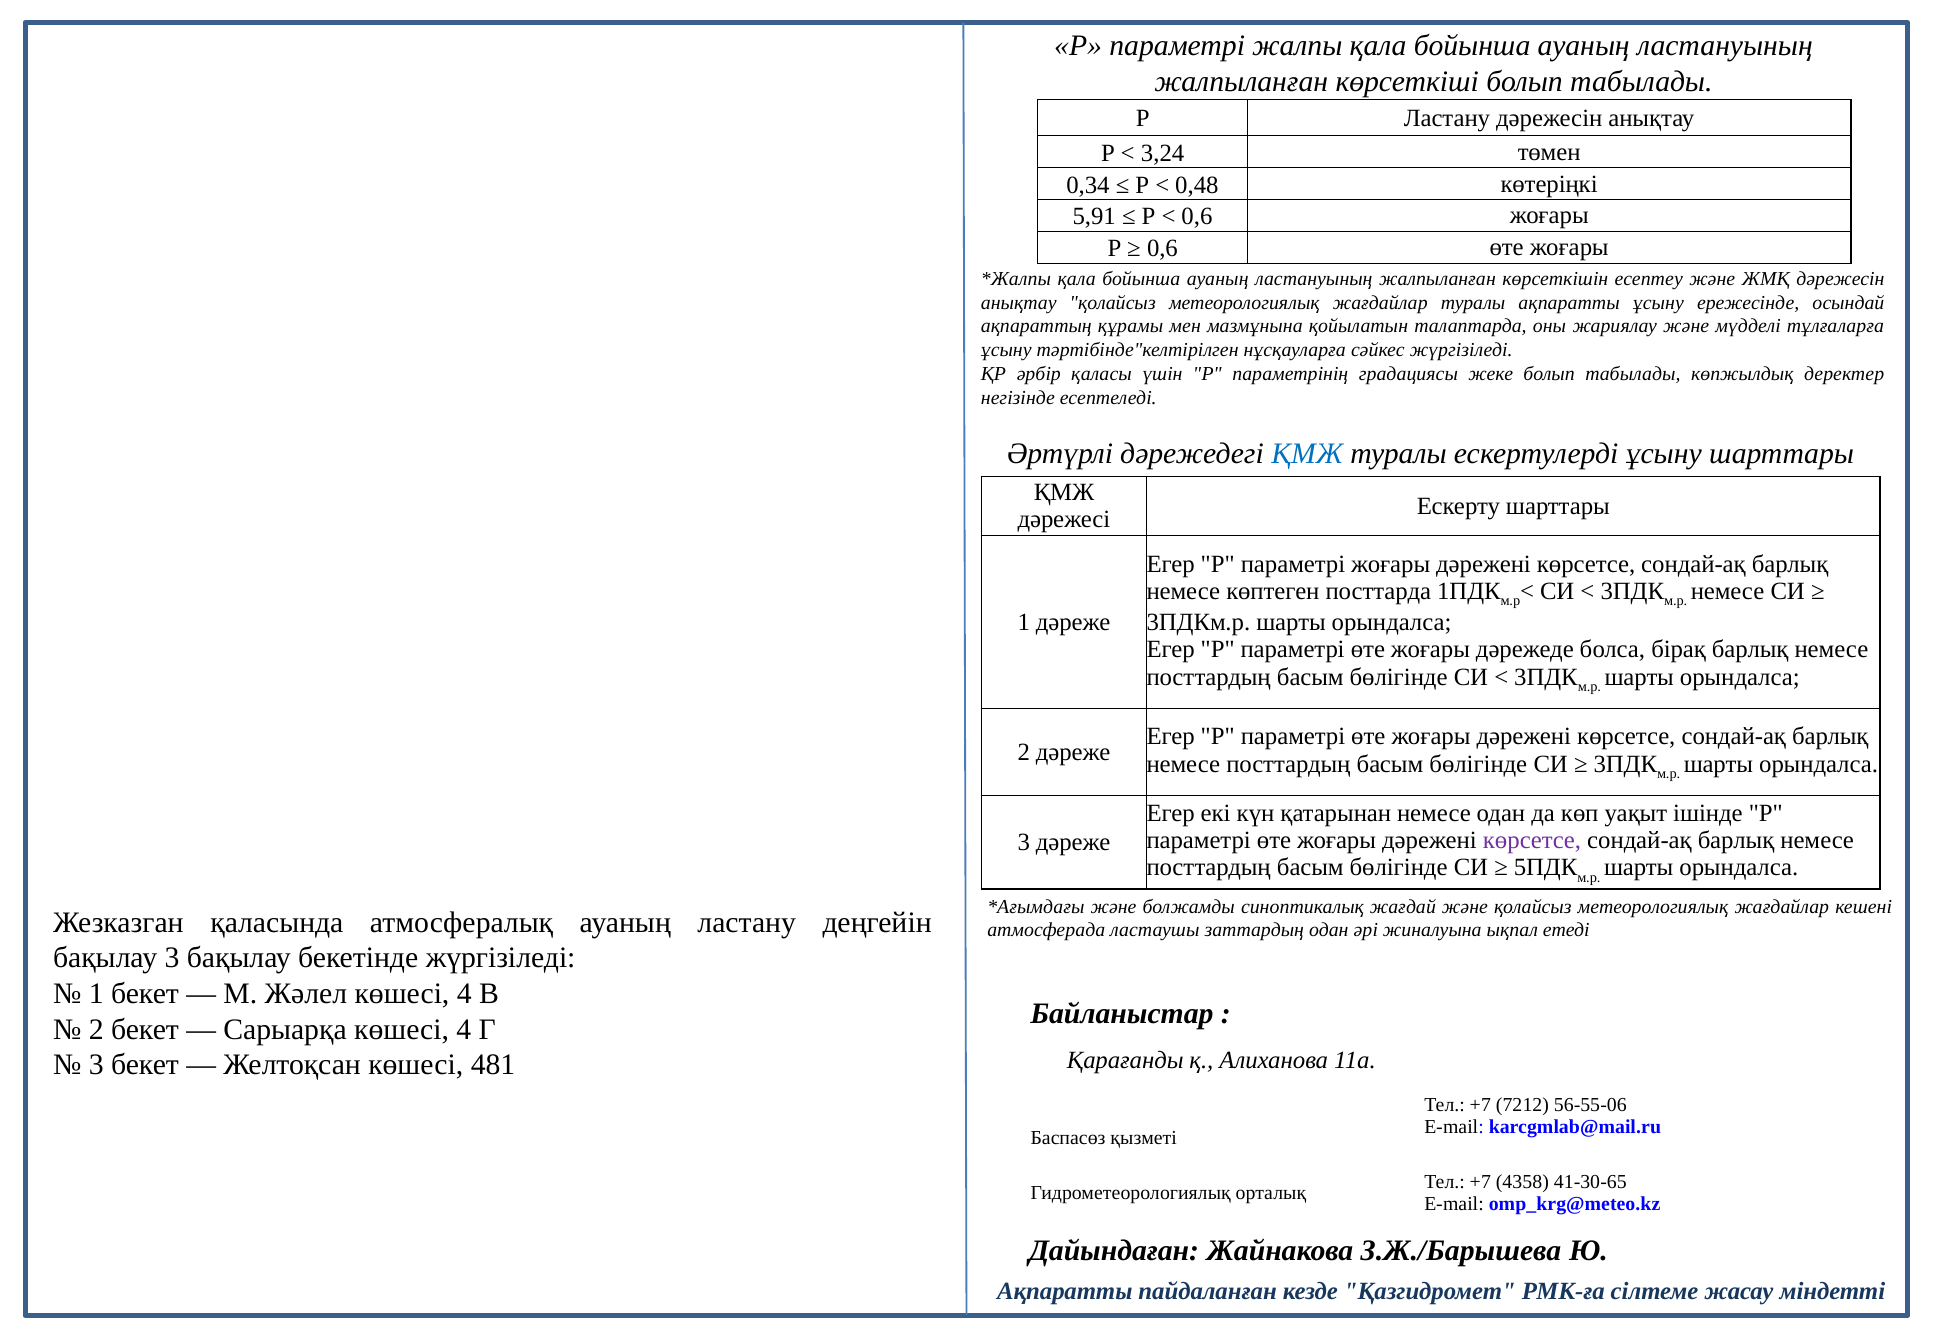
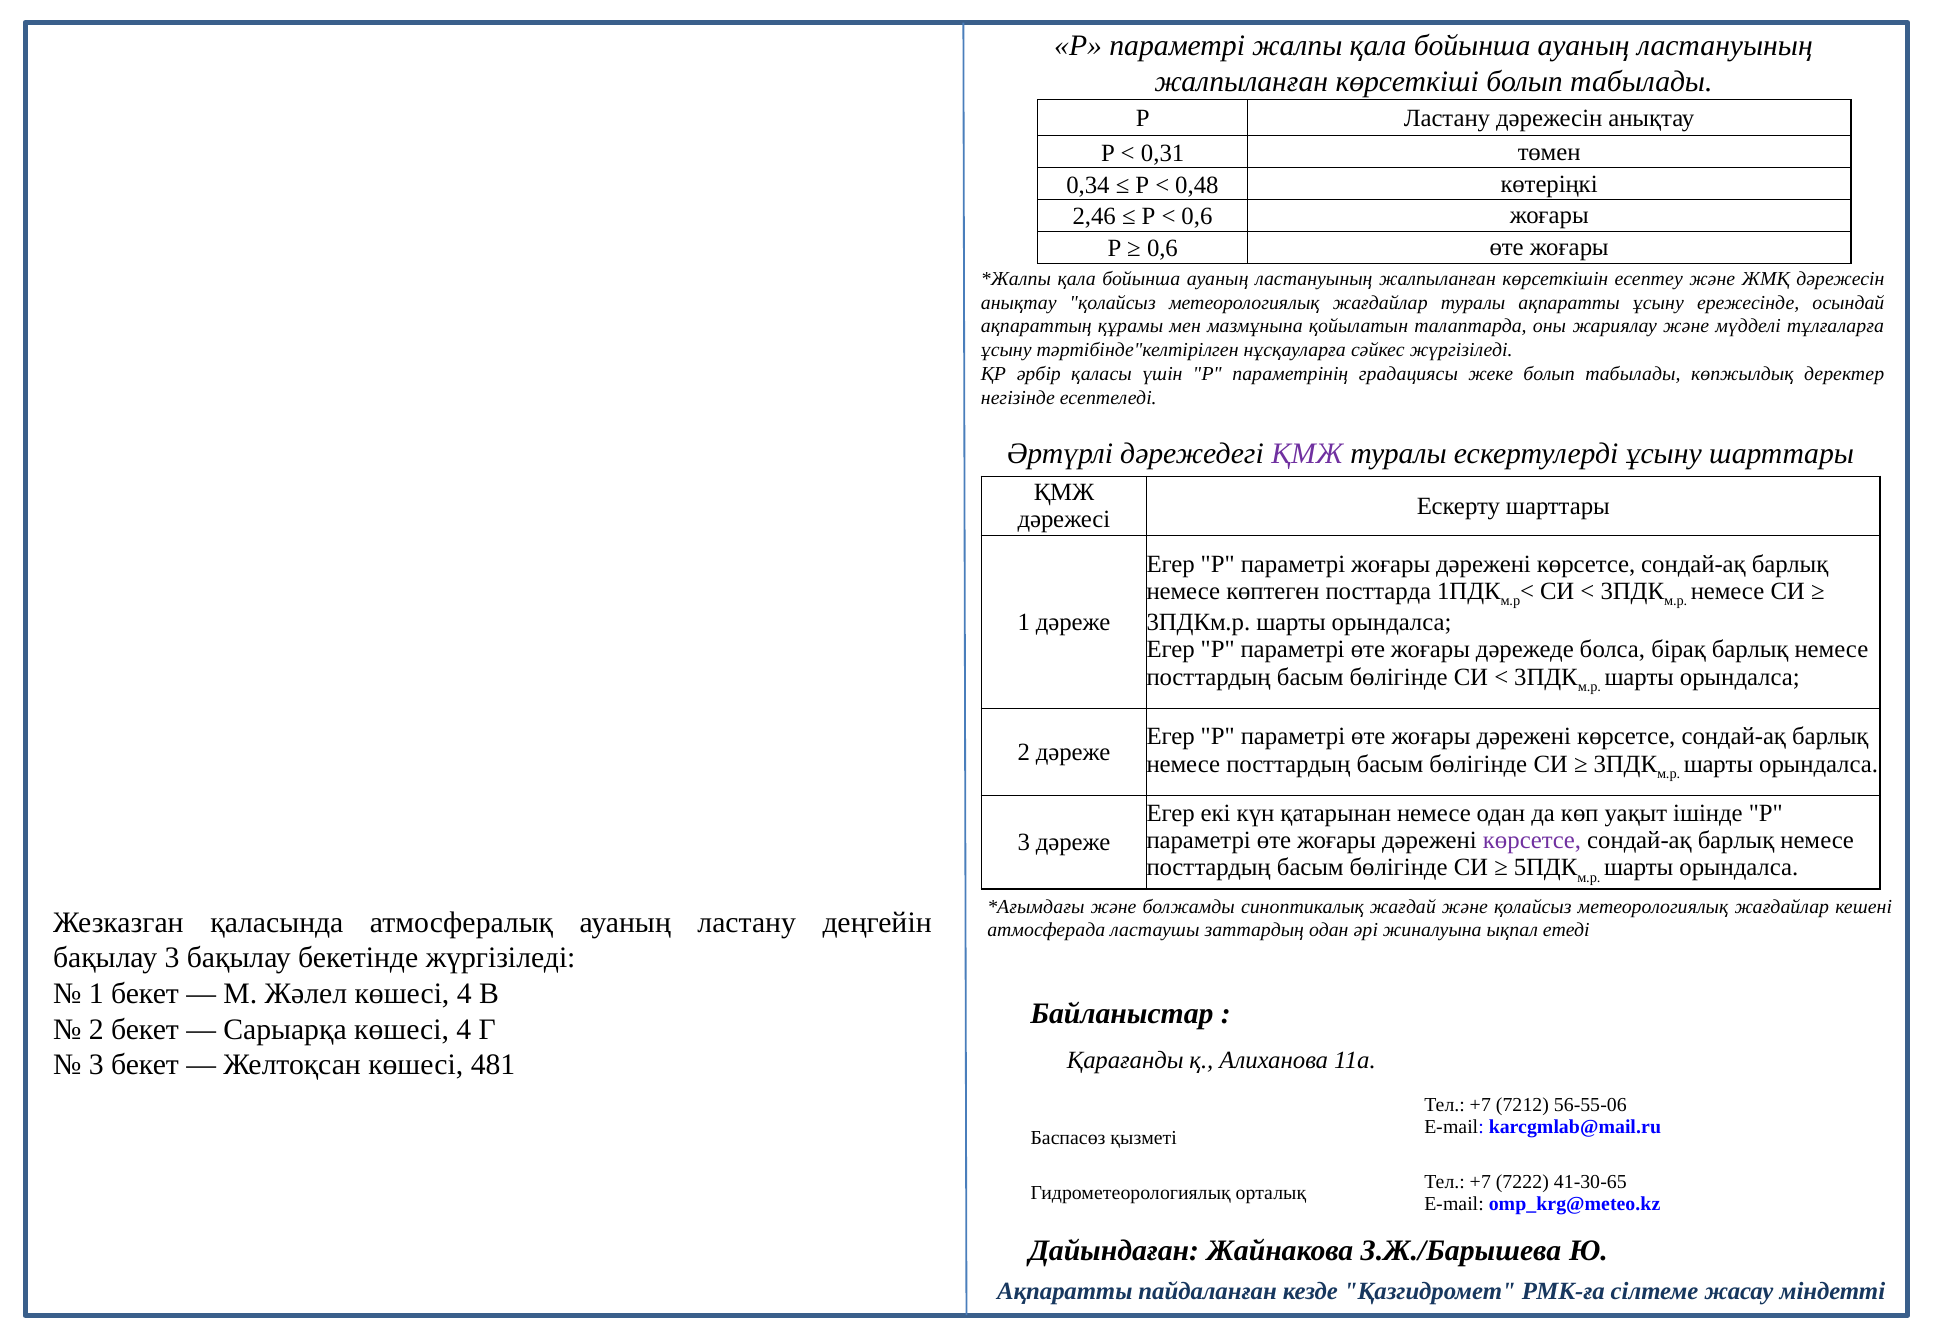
3,24: 3,24 -> 0,31
5,91: 5,91 -> 2,46
ҚМЖ at (1307, 454) colour: blue -> purple
4358: 4358 -> 7222
